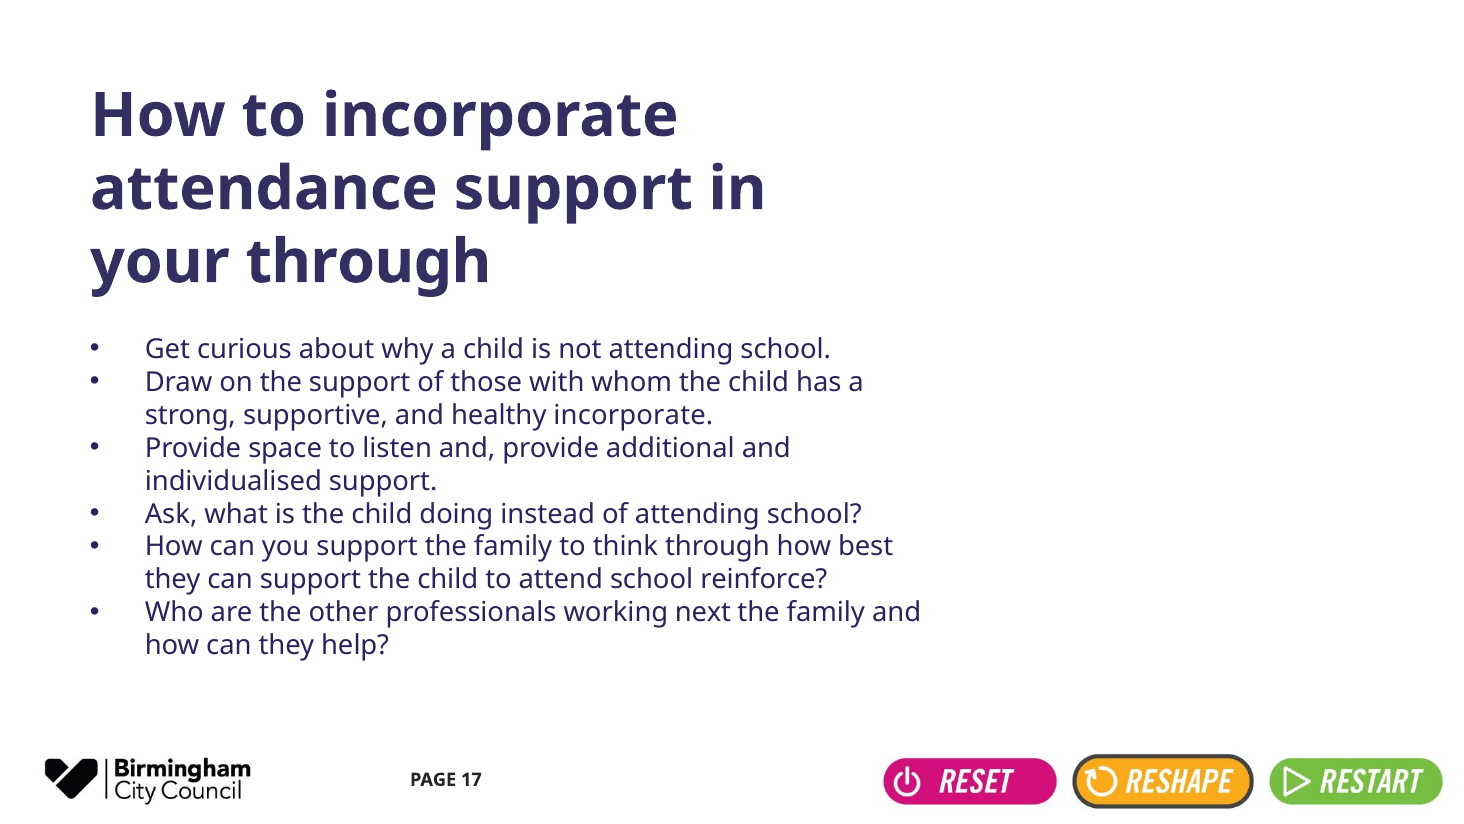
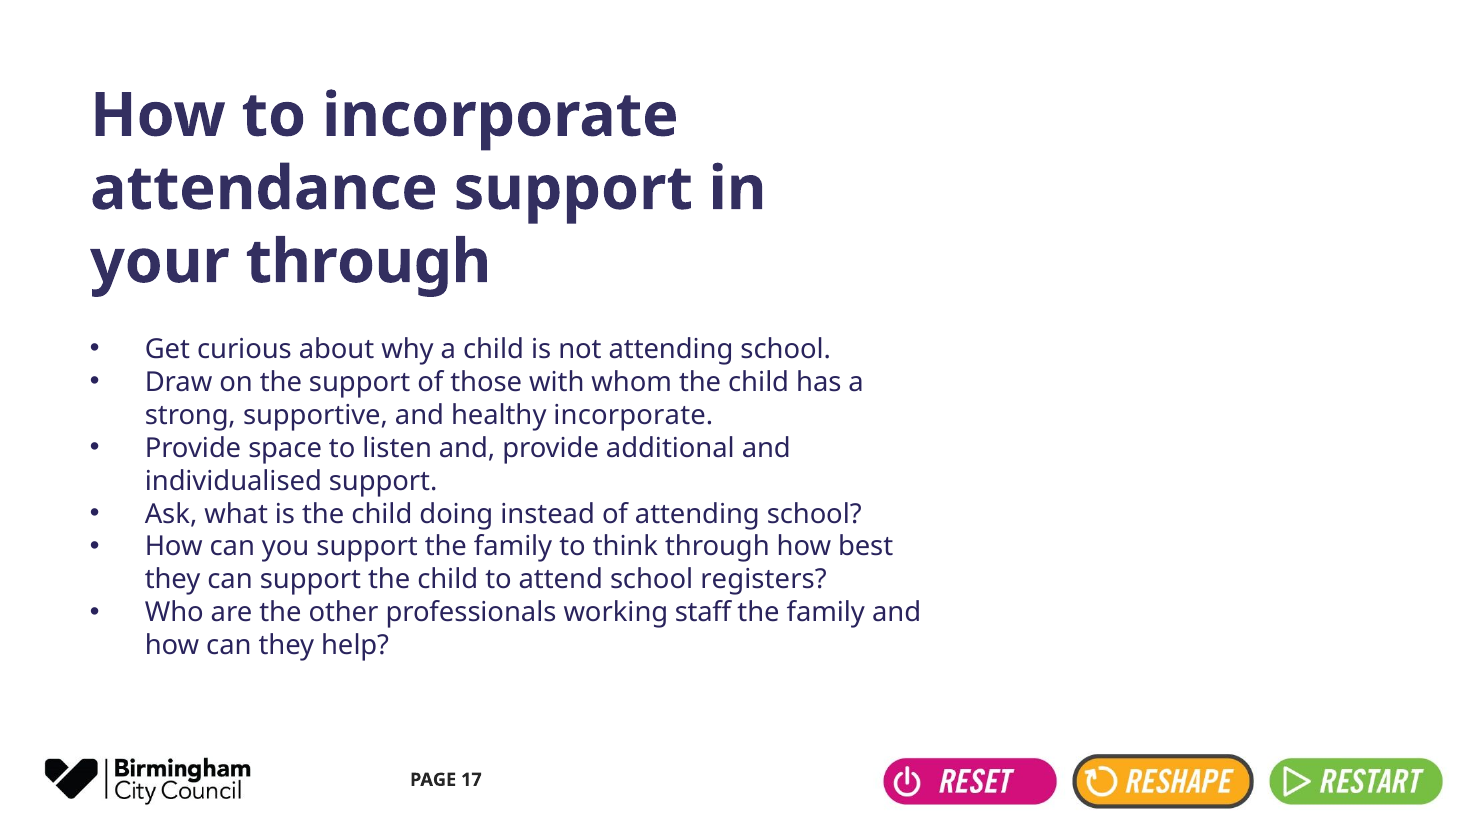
reinforce: reinforce -> registers
next: next -> staff
